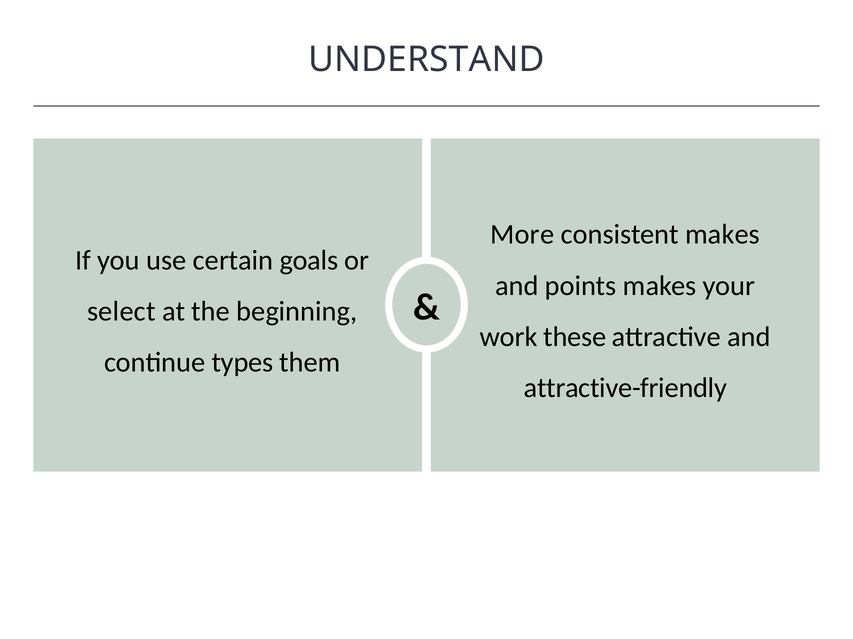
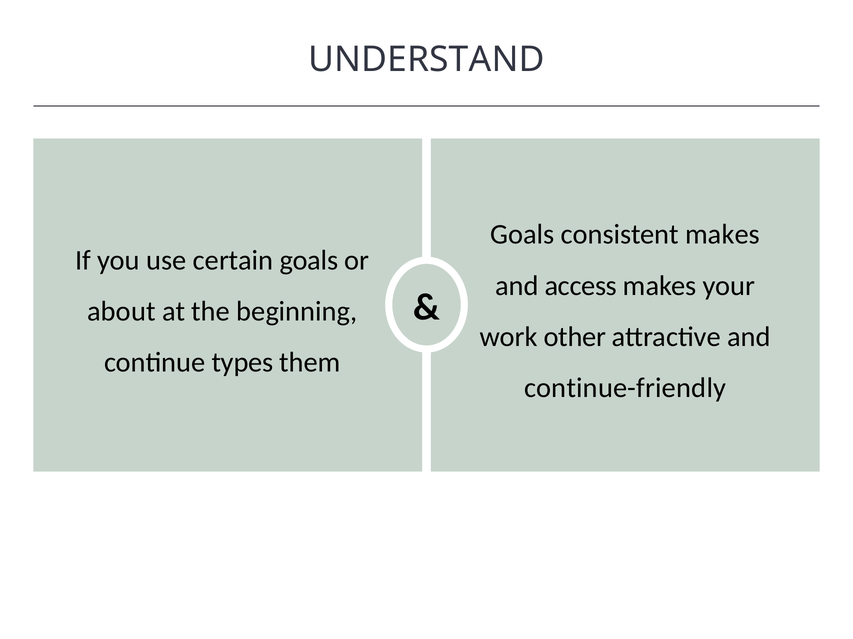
More at (522, 235): More -> Goals
points: points -> access
select: select -> about
these: these -> other
attractive-friendly: attractive-friendly -> continue-friendly
